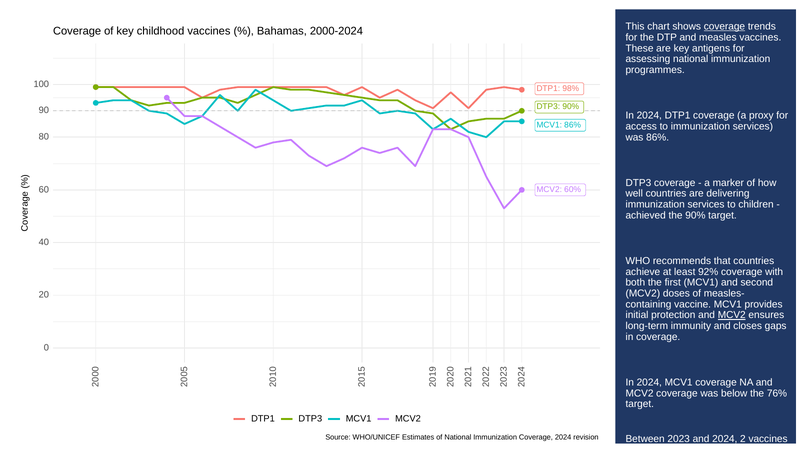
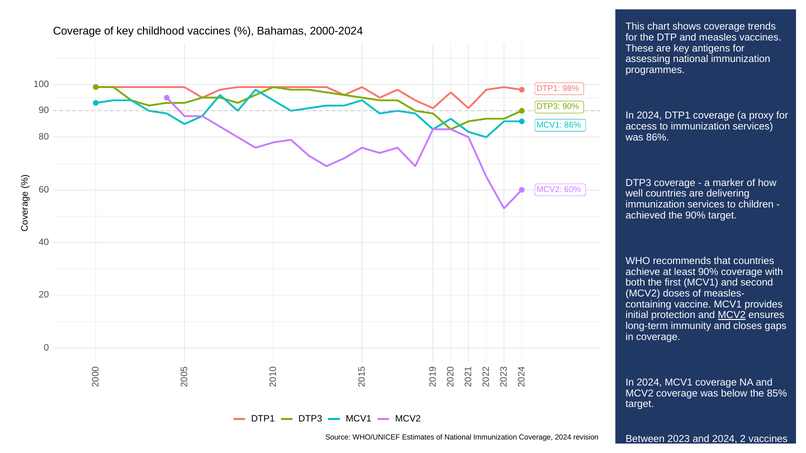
coverage at (724, 26) underline: present -> none
least 92%: 92% -> 90%
76%: 76% -> 85%
